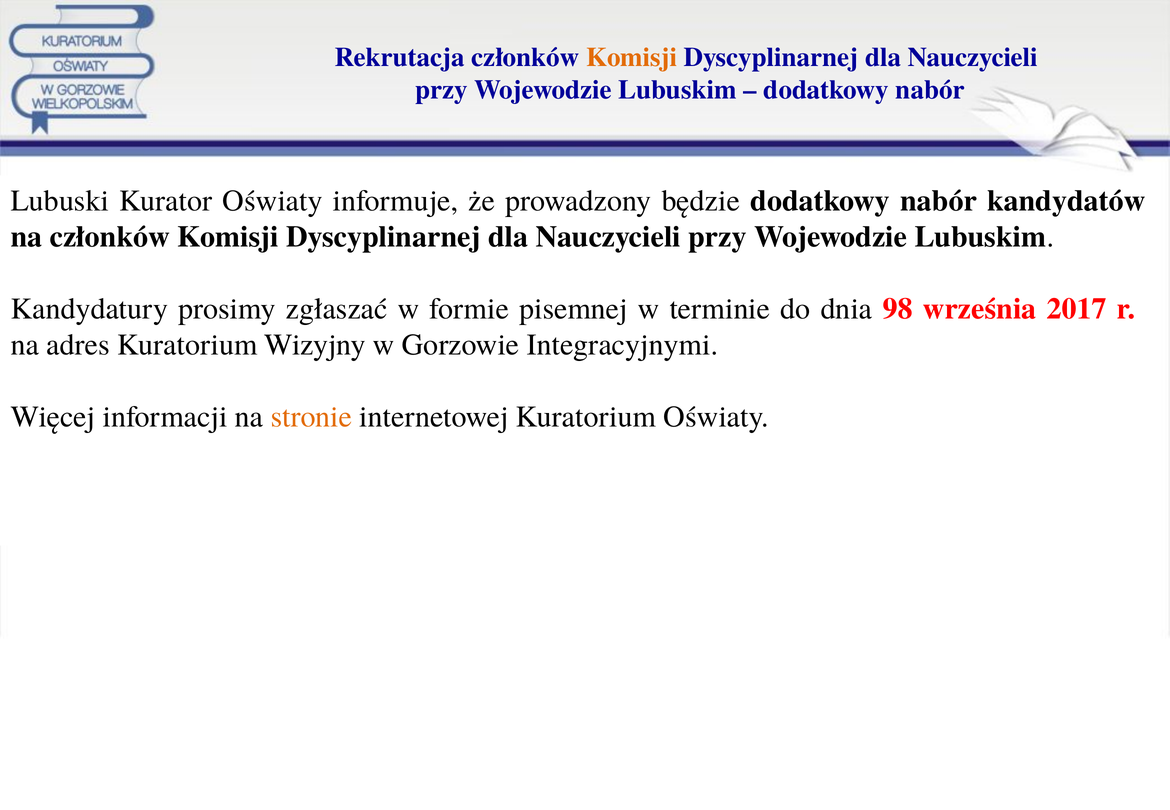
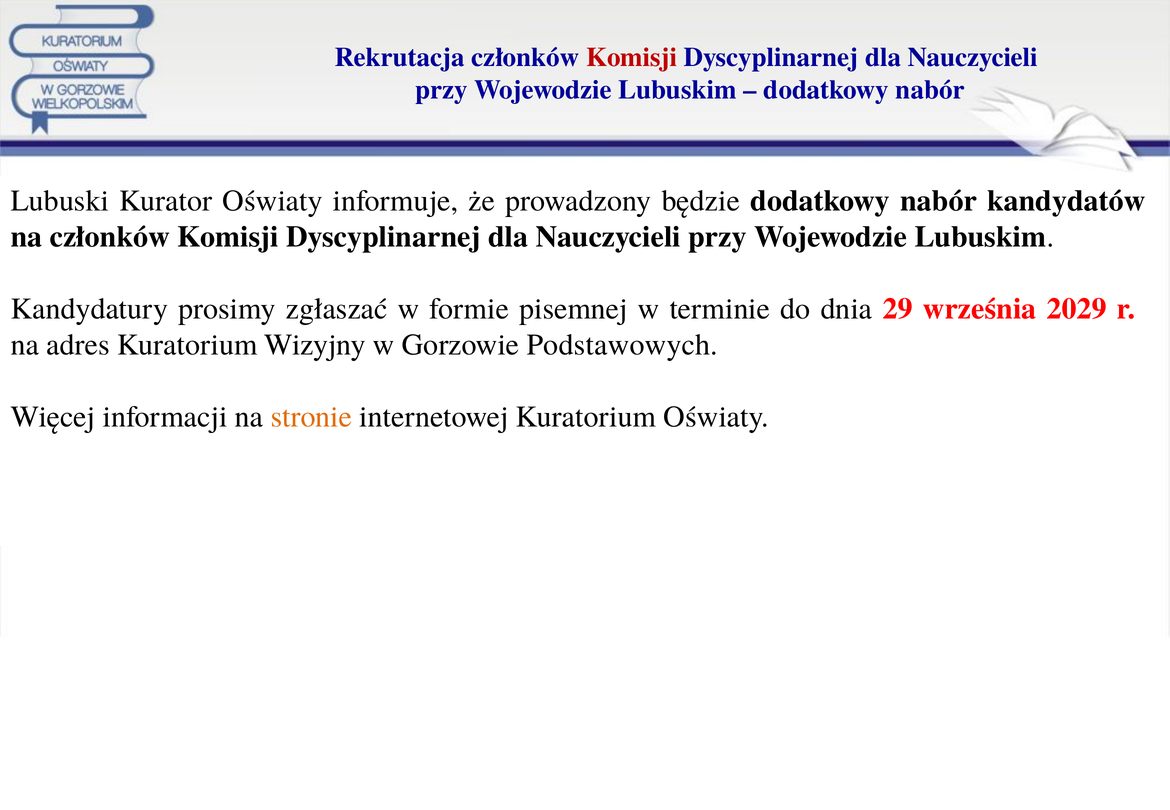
Komisji at (632, 57) colour: orange -> red
98: 98 -> 29
2017: 2017 -> 2029
Integracyjnymi: Integracyjnymi -> Podstawowych
